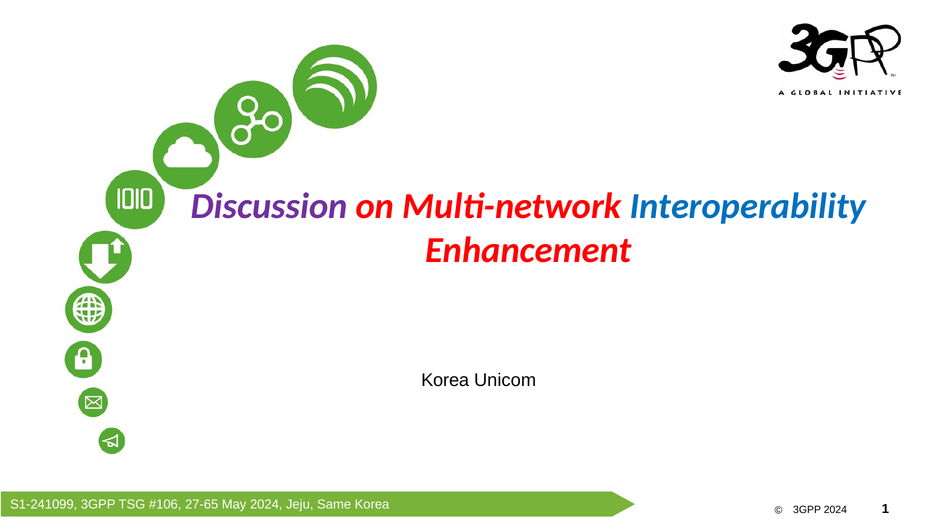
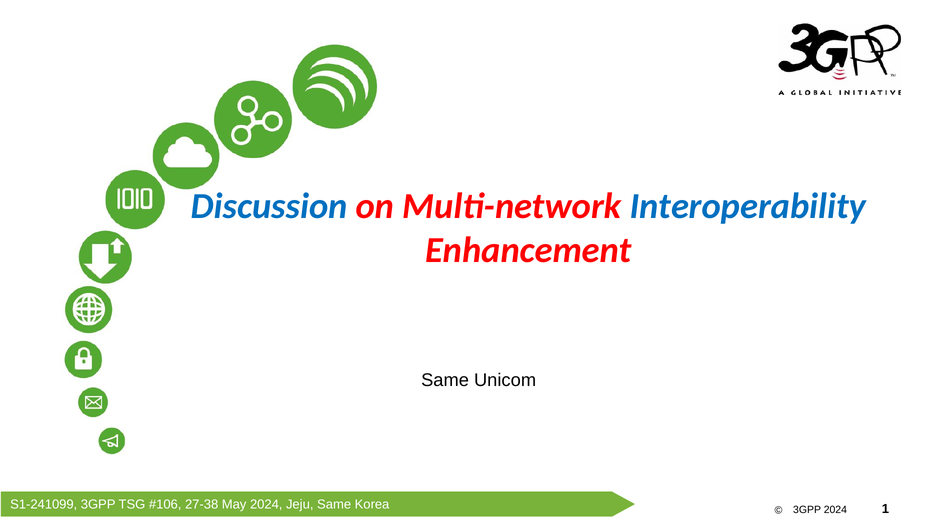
Discussion colour: purple -> blue
Korea at (445, 380): Korea -> Same
27-65: 27-65 -> 27-38
